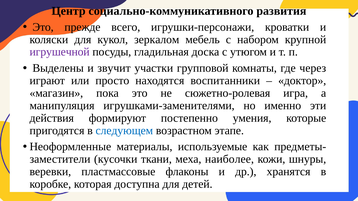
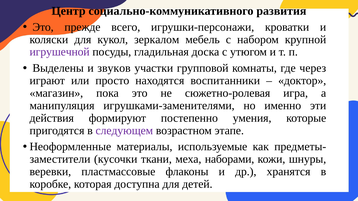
звучит: звучит -> звуков
следующем colour: blue -> purple
наиболее: наиболее -> наборами
